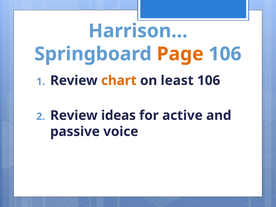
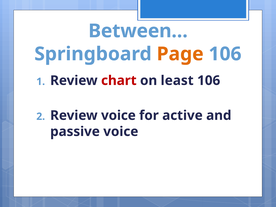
Harrison…: Harrison… -> Between…
chart colour: orange -> red
Review ideas: ideas -> voice
